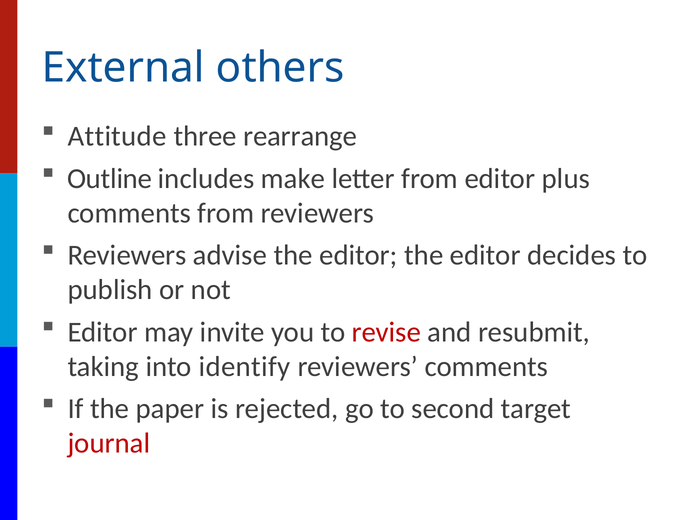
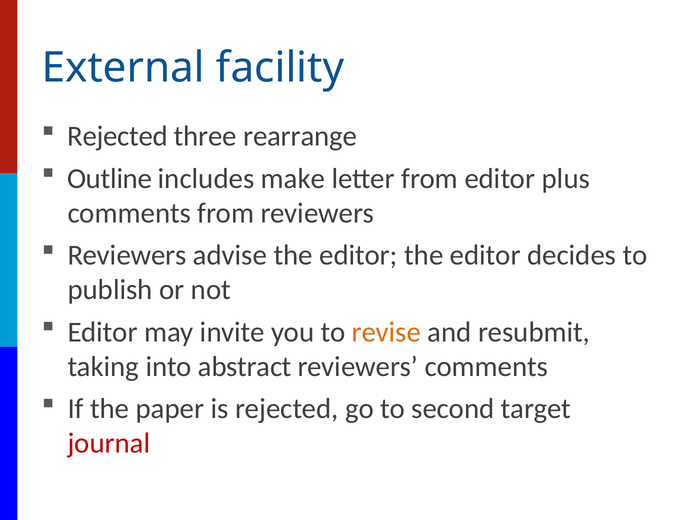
others: others -> facility
Attitude at (117, 136): Attitude -> Rejected
revise colour: red -> orange
identify: identify -> abstract
